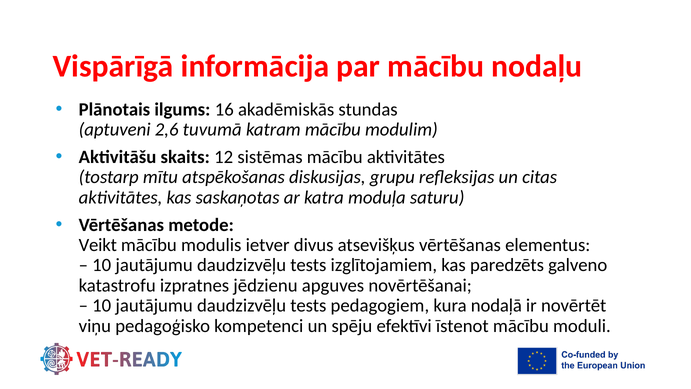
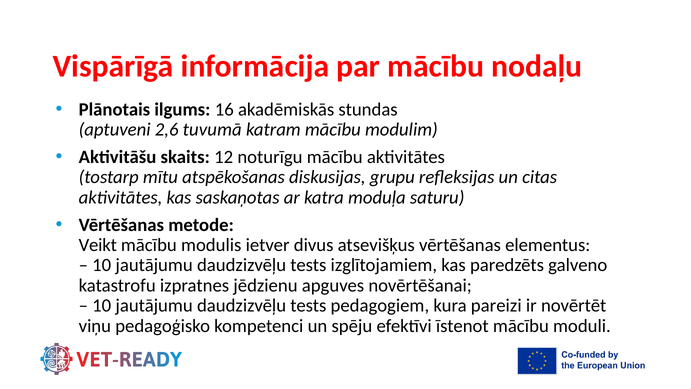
sistēmas: sistēmas -> noturīgu
nodaļā: nodaļā -> pareizi
